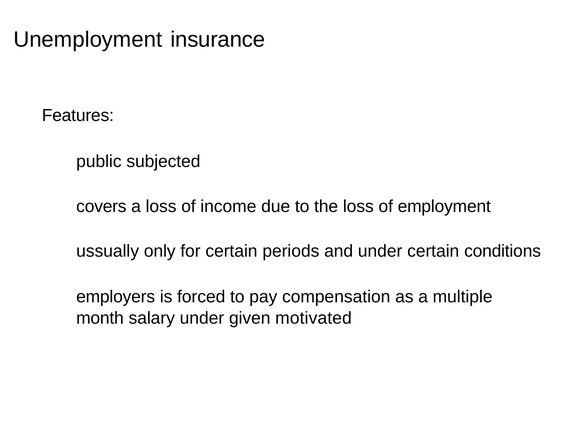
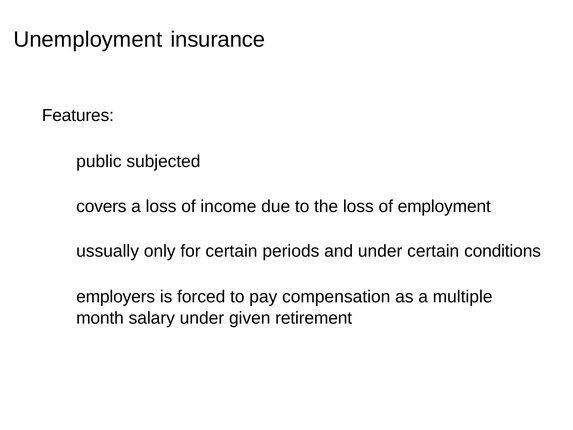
motivated: motivated -> retirement
